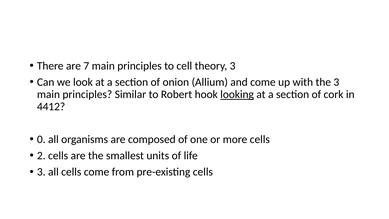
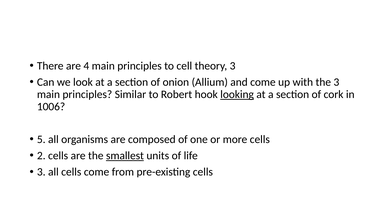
7: 7 -> 4
4412: 4412 -> 1006
0: 0 -> 5
smallest underline: none -> present
